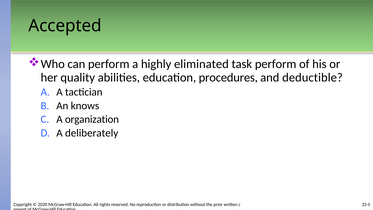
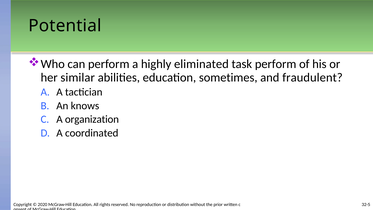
Accepted: Accepted -> Potential
quality: quality -> similar
procedures: procedures -> sometimes
deductible: deductible -> fraudulent
deliberately: deliberately -> coordinated
